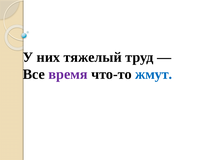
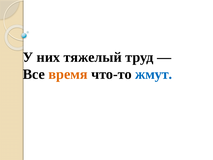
время colour: purple -> orange
